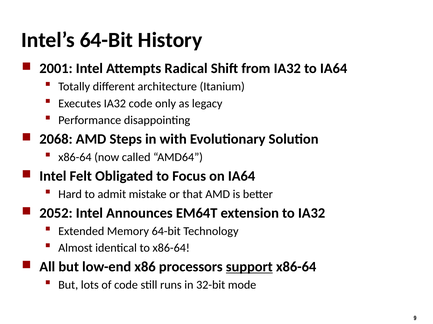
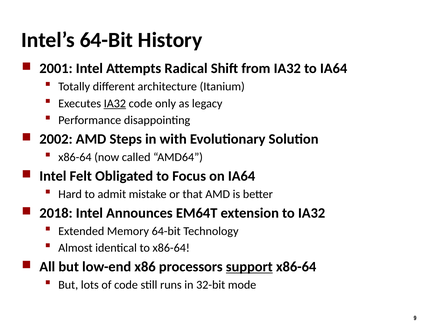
IA32 at (115, 104) underline: none -> present
2068: 2068 -> 2002
2052: 2052 -> 2018
